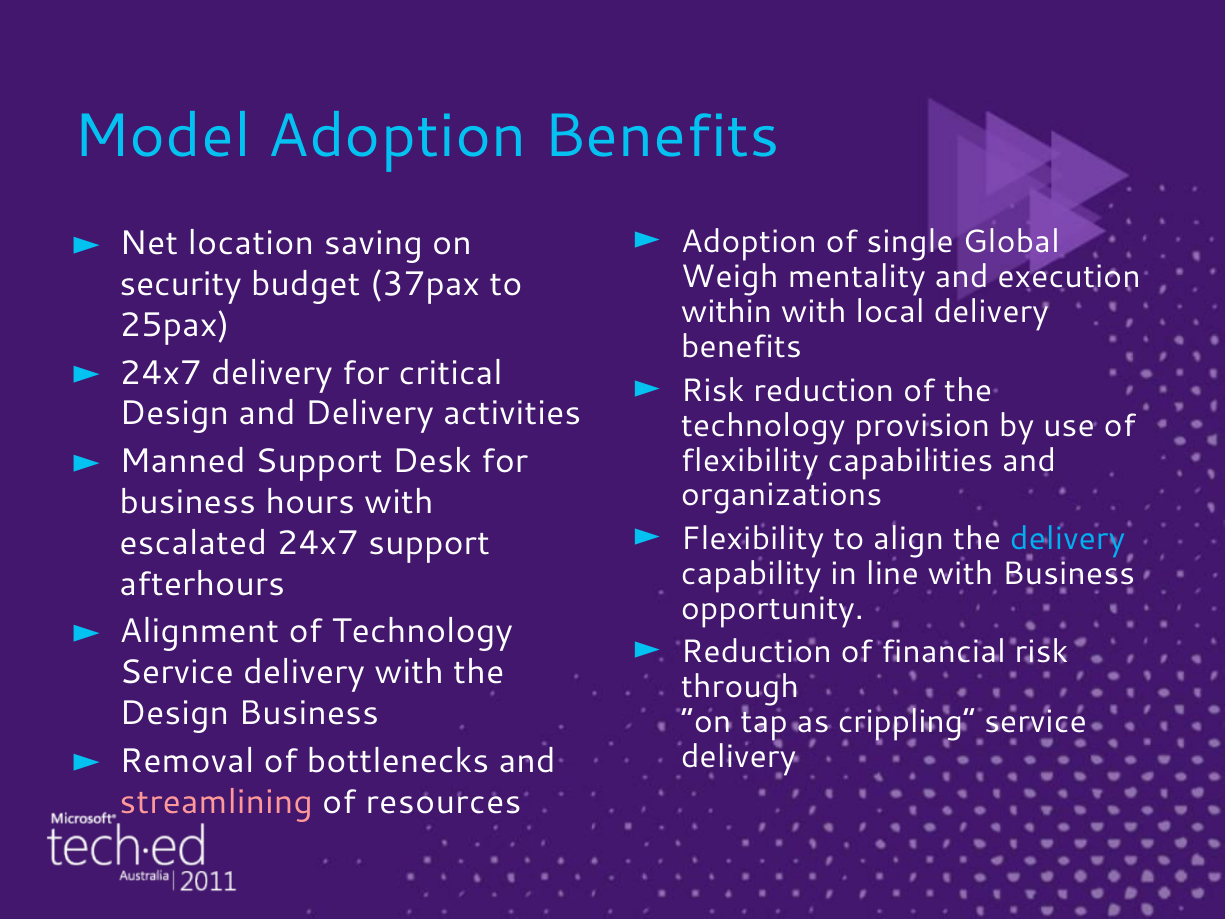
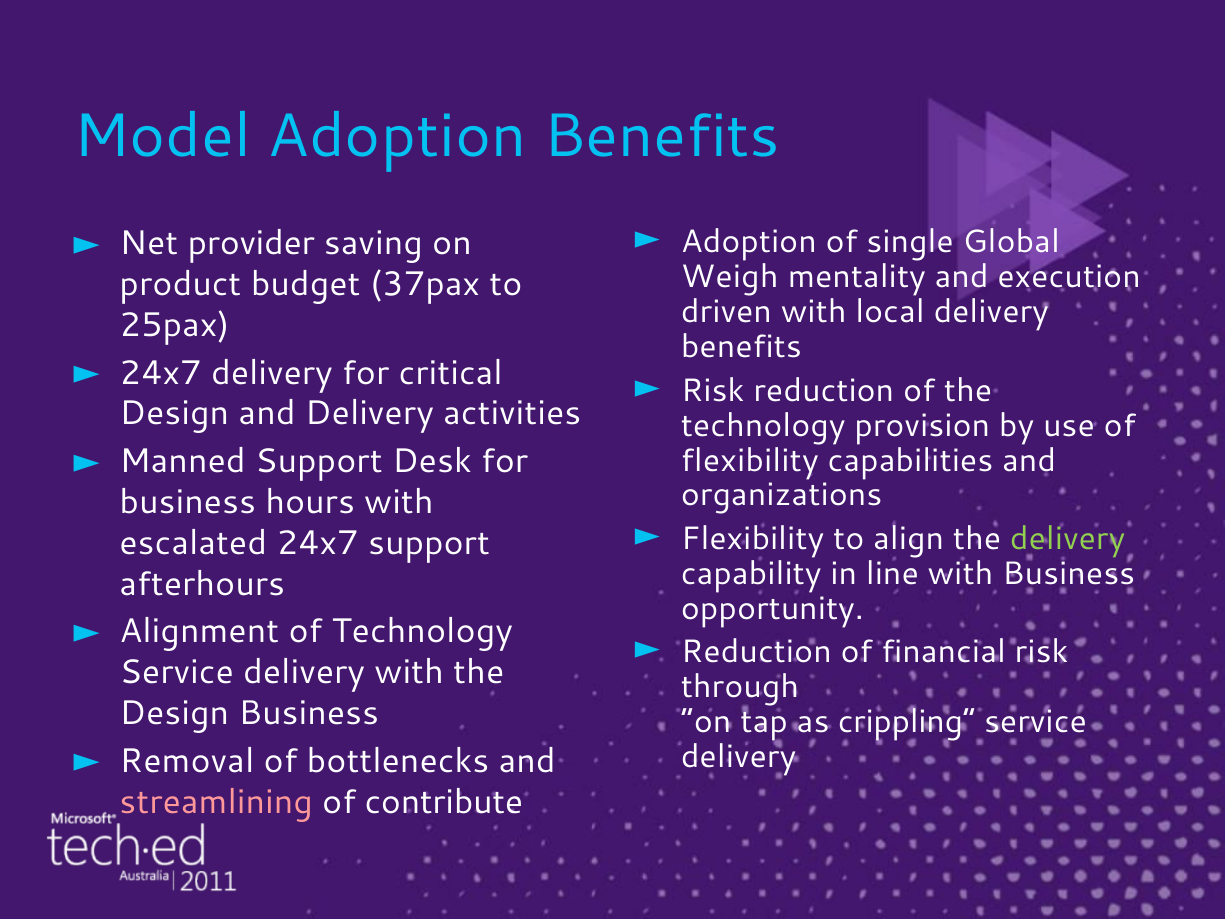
location: location -> provider
security: security -> product
within: within -> driven
delivery at (1068, 539) colour: light blue -> light green
resources: resources -> contribute
